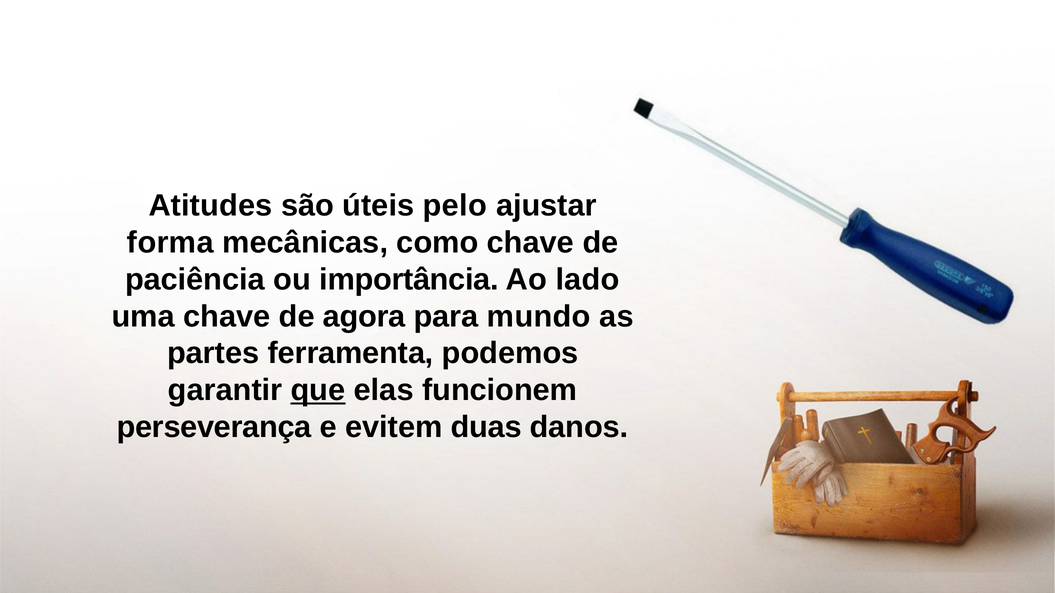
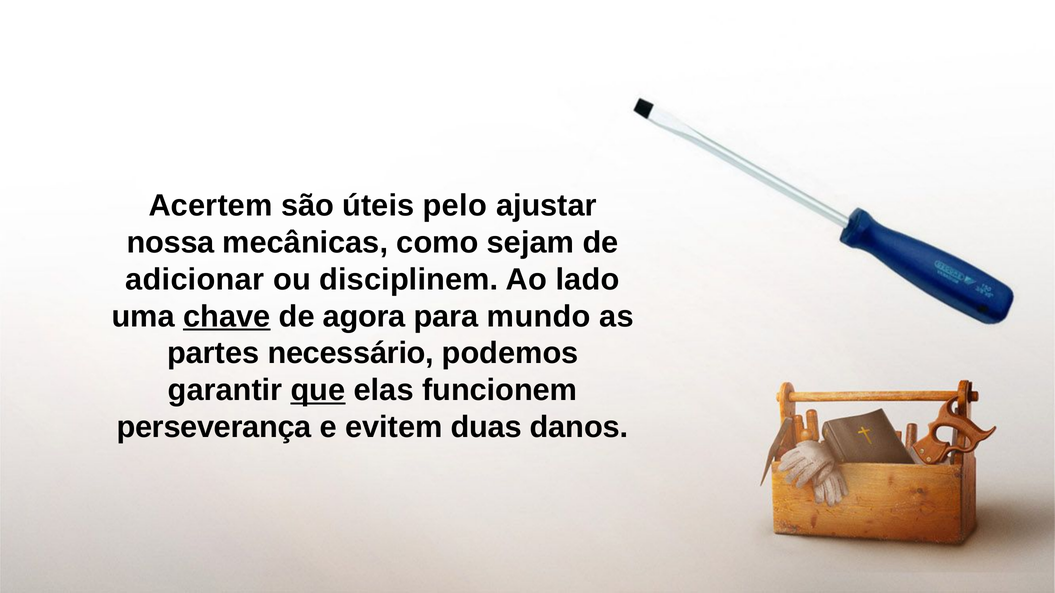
Atitudes: Atitudes -> Acertem
forma: forma -> nossa
como chave: chave -> sejam
paciência: paciência -> adicionar
importância: importância -> disciplinem
chave at (227, 317) underline: none -> present
ferramenta: ferramenta -> necessário
